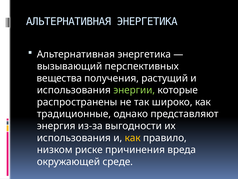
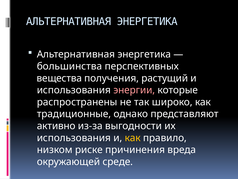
вызывающий: вызывающий -> большинства
энергии colour: light green -> pink
энергия: энергия -> активно
